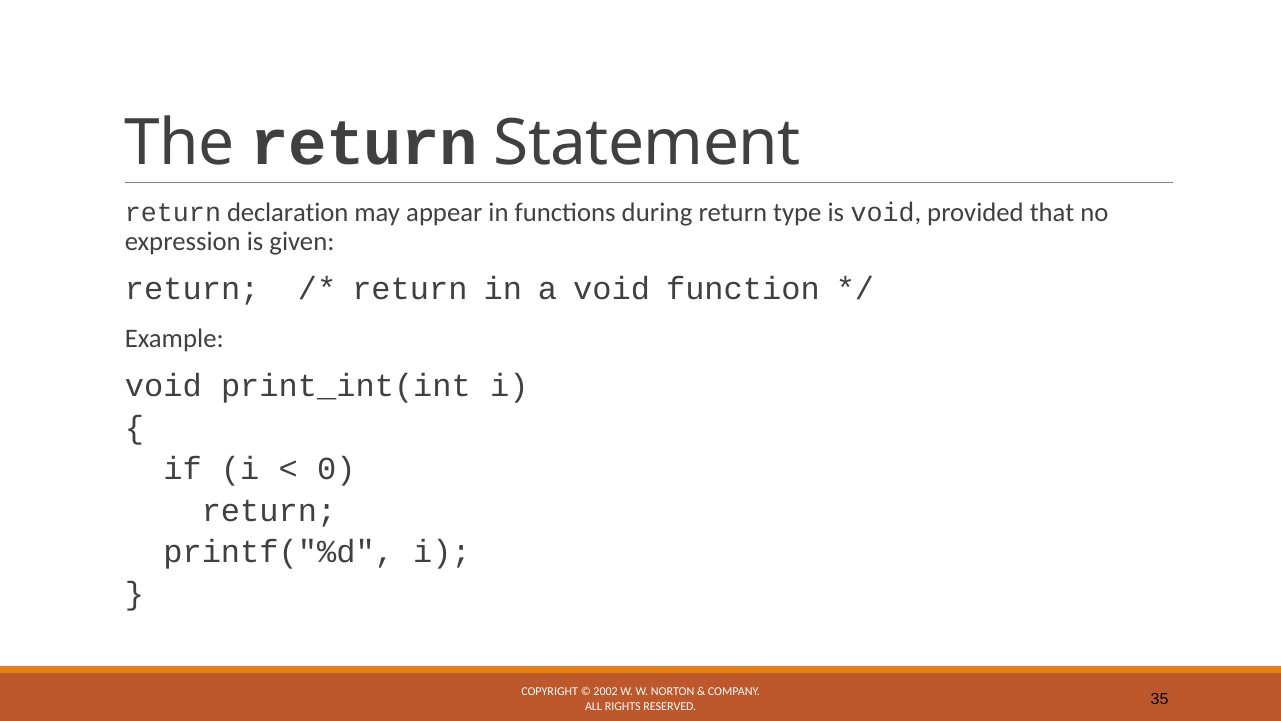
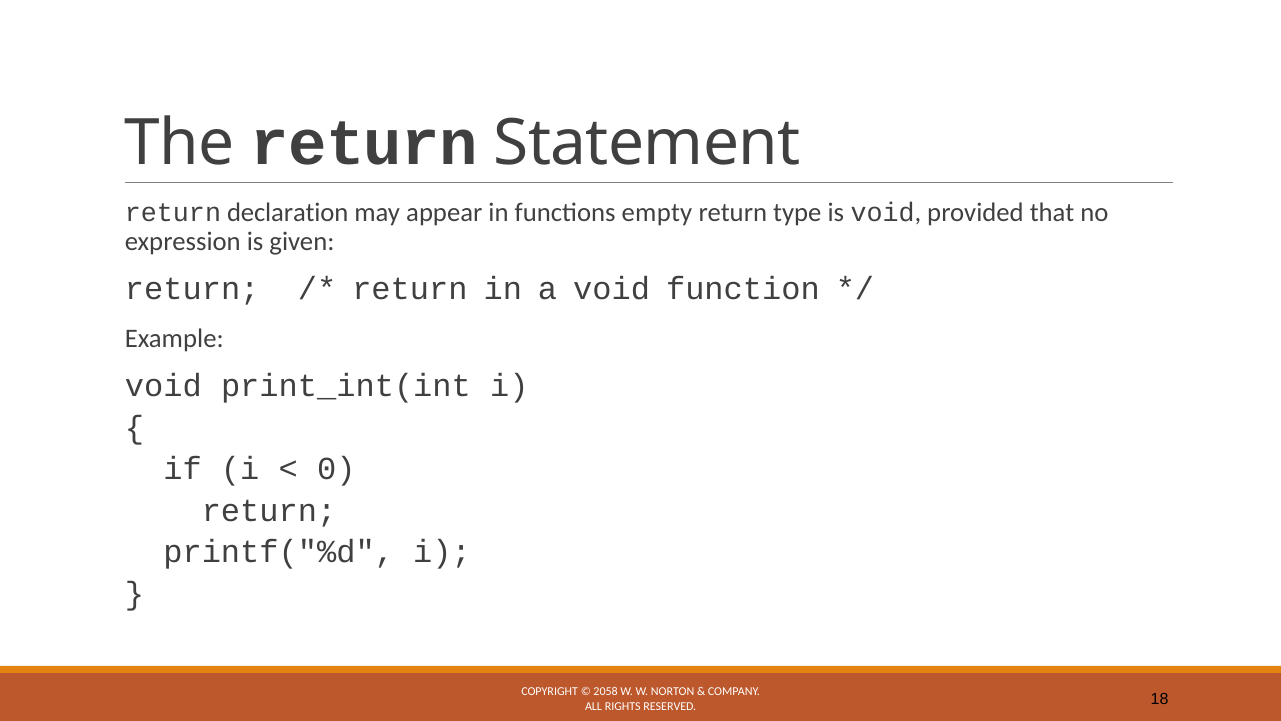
during: during -> empty
2002: 2002 -> 2058
35: 35 -> 18
